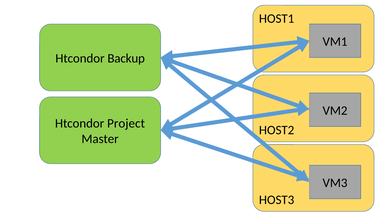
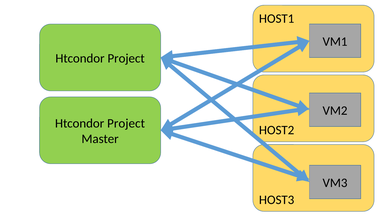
Backup at (126, 58): Backup -> Project
